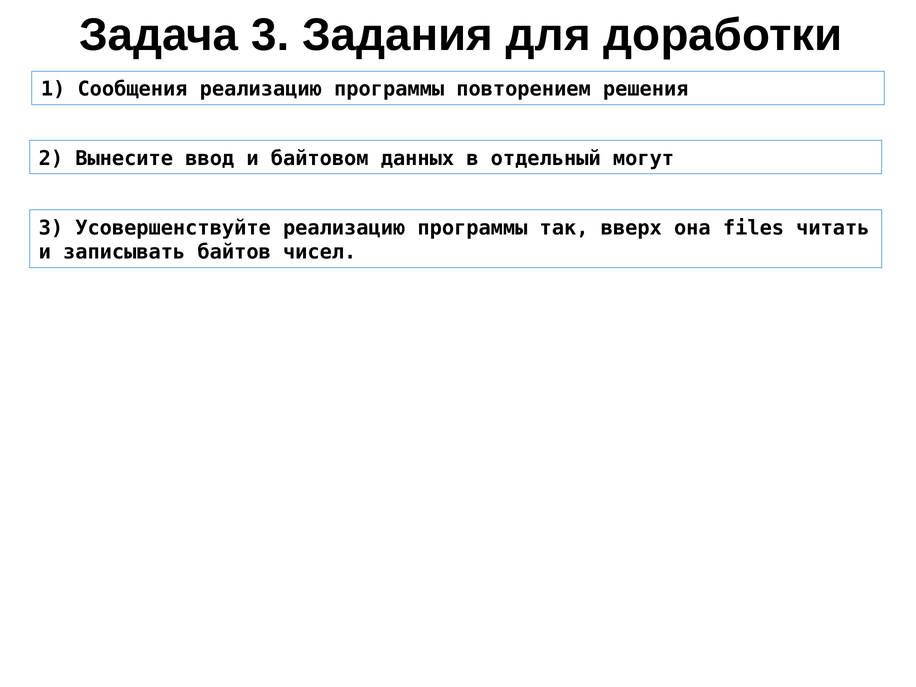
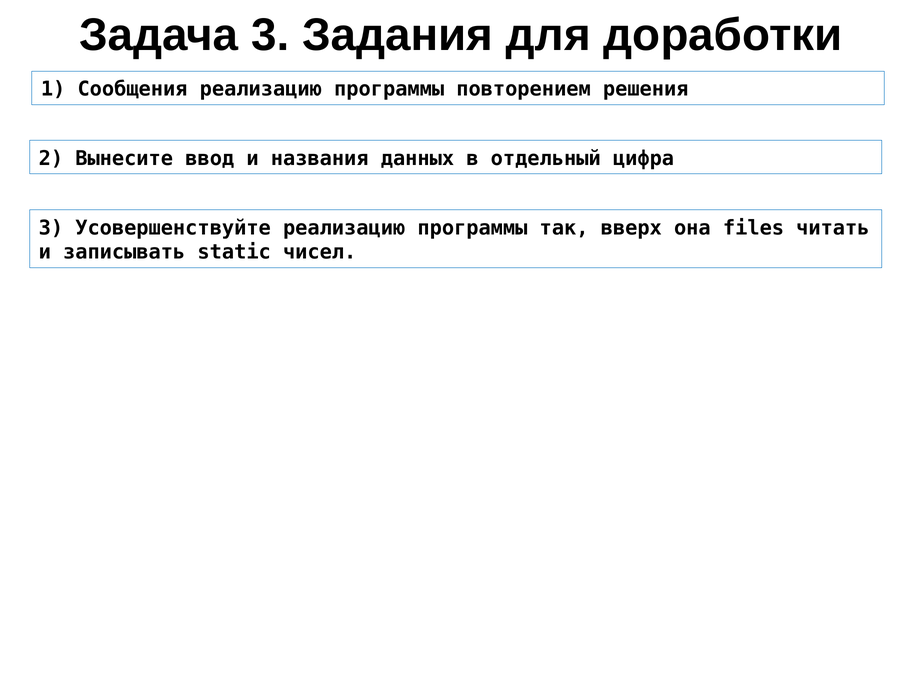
байтовом: байтовом -> названия
могут: могут -> цифра
байтов: байтов -> static
